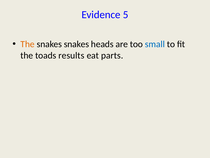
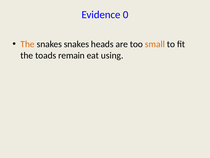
5: 5 -> 0
small colour: blue -> orange
results: results -> remain
parts: parts -> using
